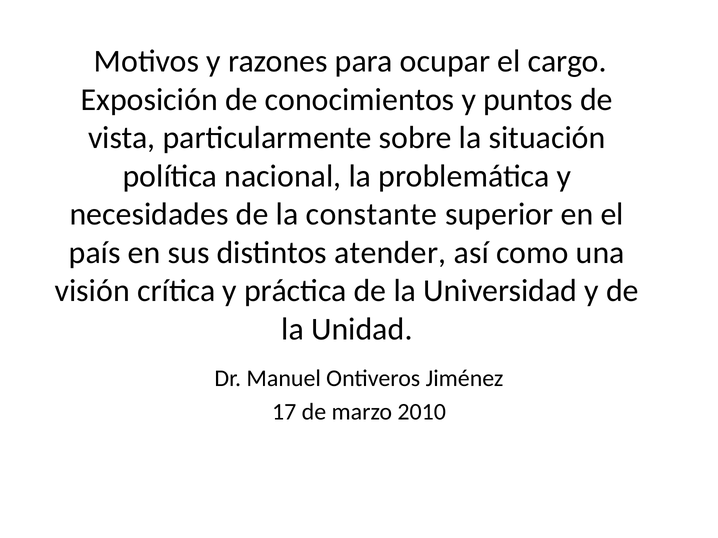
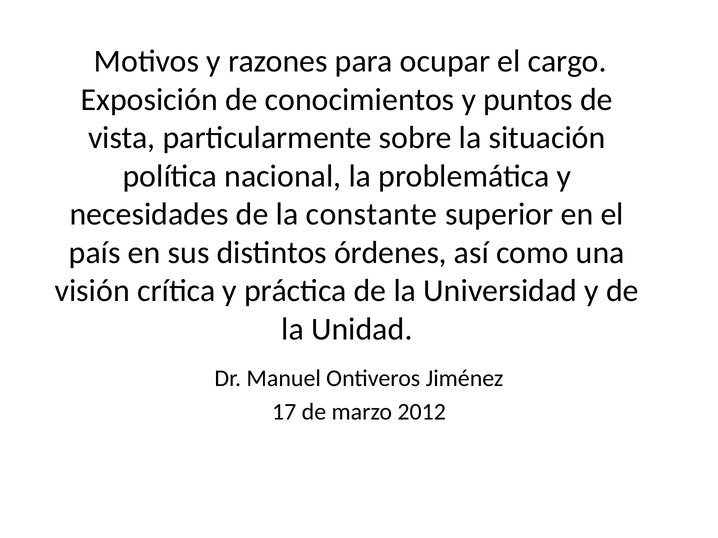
atender: atender -> órdenes
2010: 2010 -> 2012
